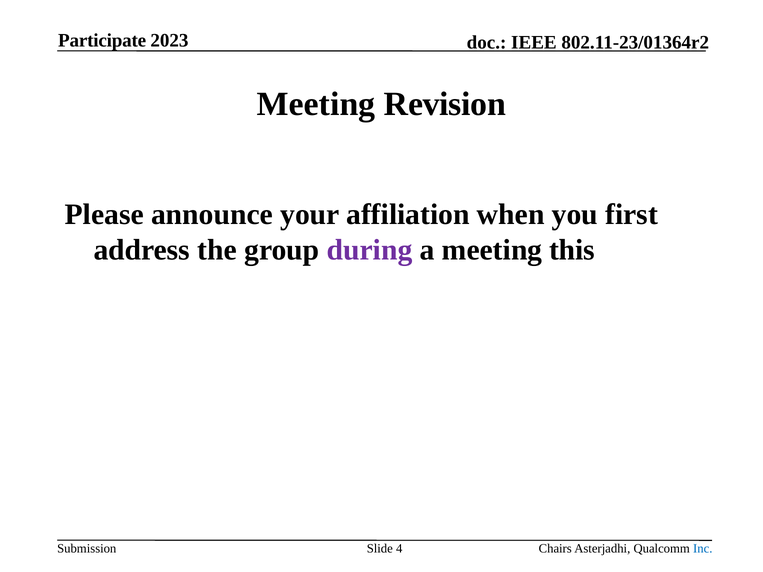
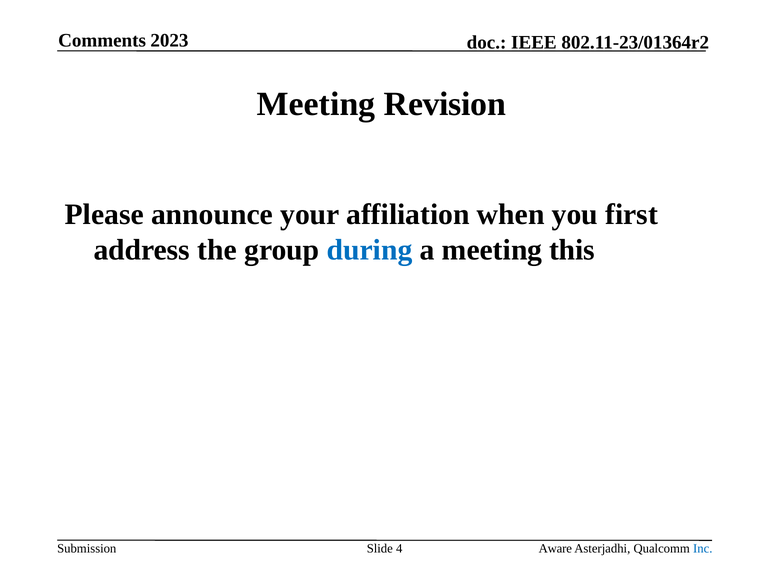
Participate: Participate -> Comments
during colour: purple -> blue
Chairs: Chairs -> Aware
